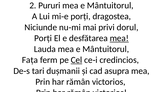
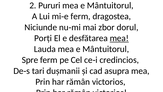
e porți: porți -> ferm
privi: privi -> zbor
Fața: Fața -> Spre
Cel underline: present -> none
